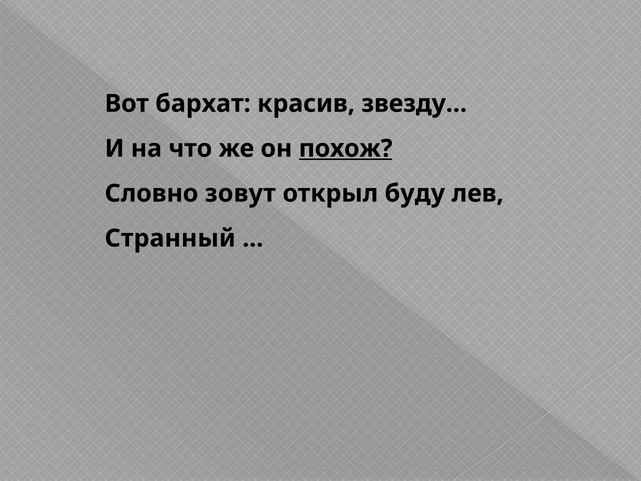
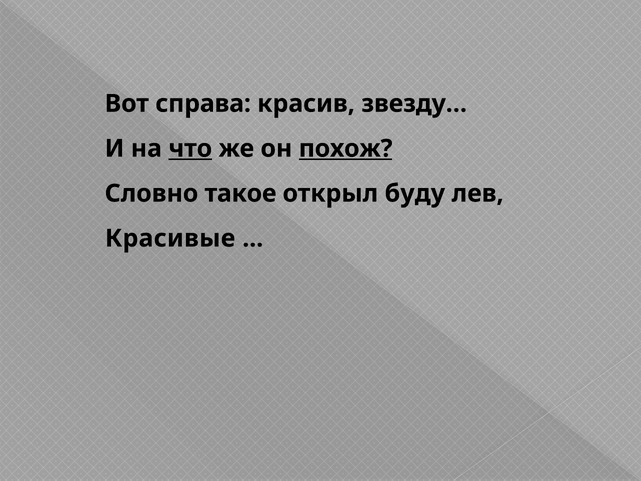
бархат: бархат -> справа
что underline: none -> present
зовут: зовут -> такое
Странный: Странный -> Красивые
